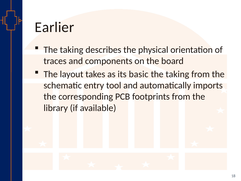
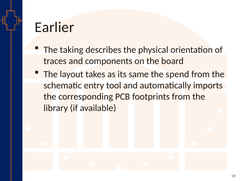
basic: basic -> same
taking at (177, 74): taking -> spend
